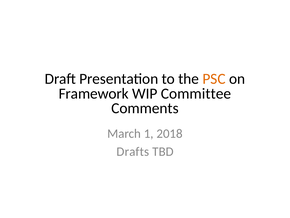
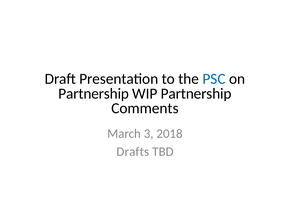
PSC colour: orange -> blue
Framework at (94, 93): Framework -> Partnership
WIP Committee: Committee -> Partnership
1: 1 -> 3
